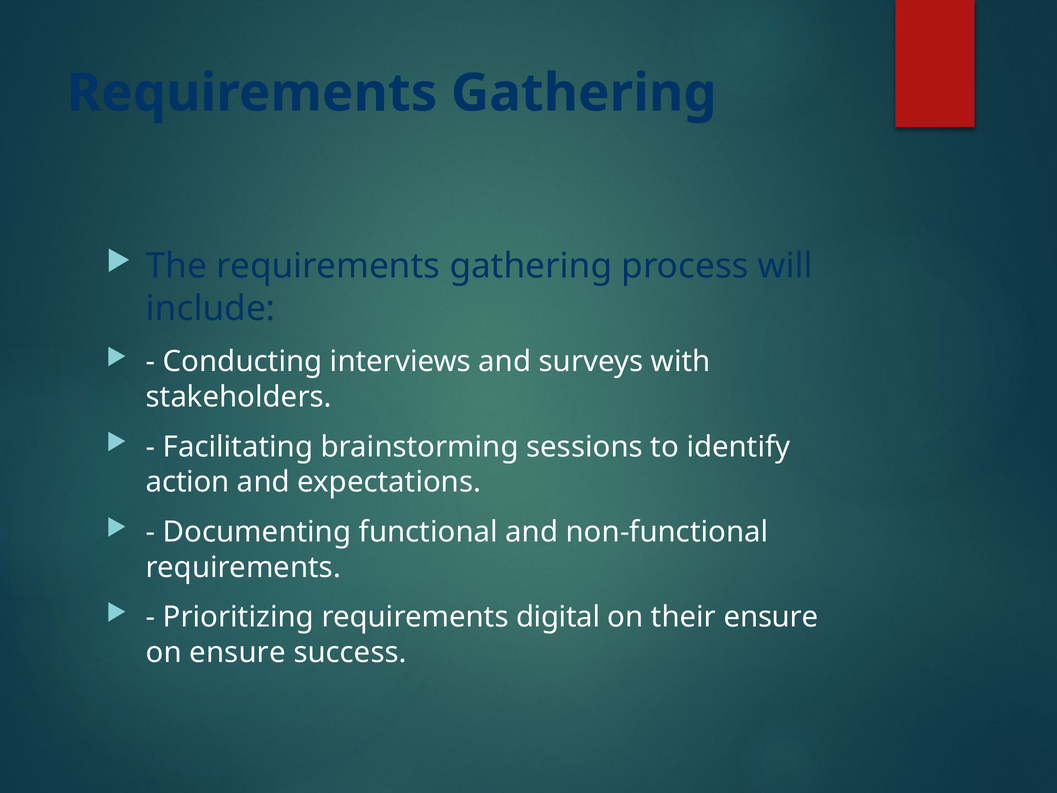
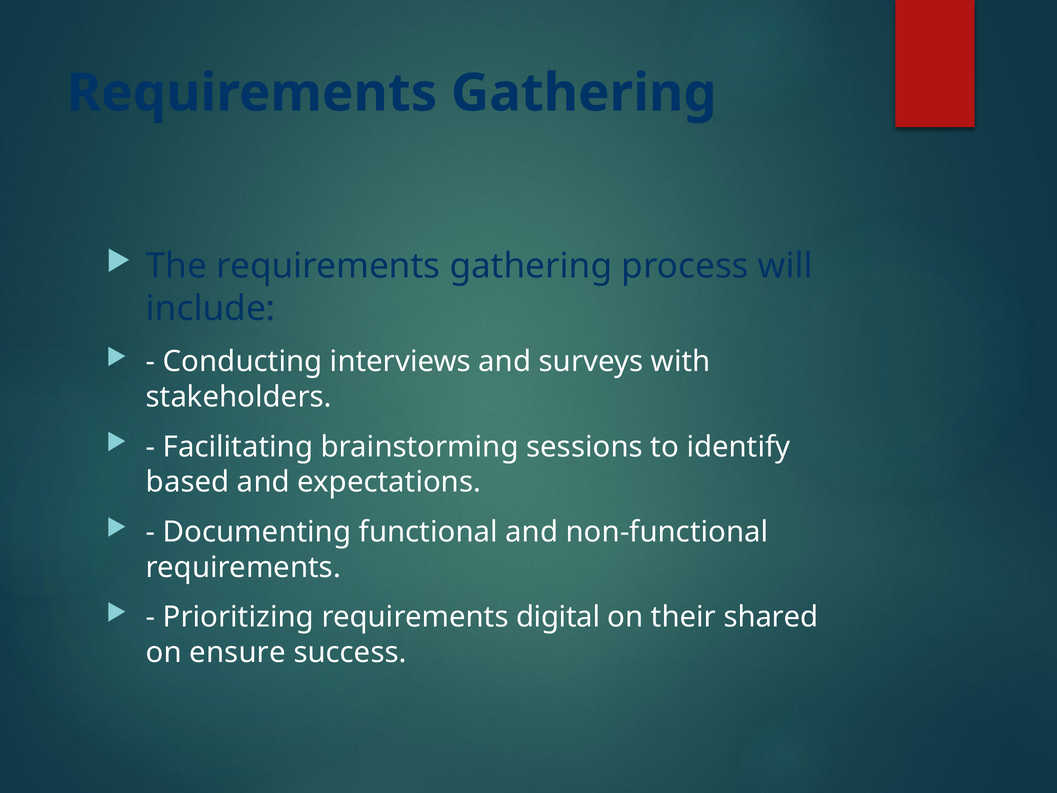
action: action -> based
their ensure: ensure -> shared
